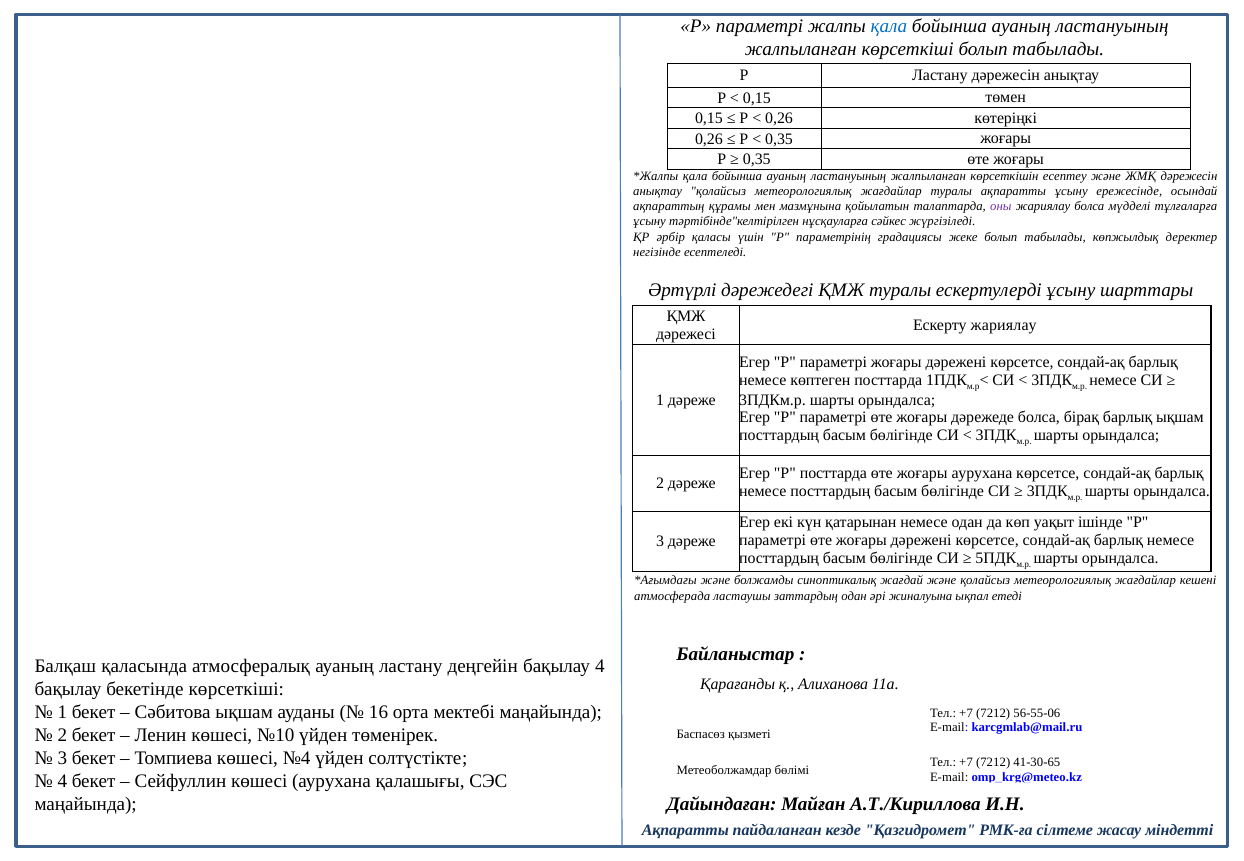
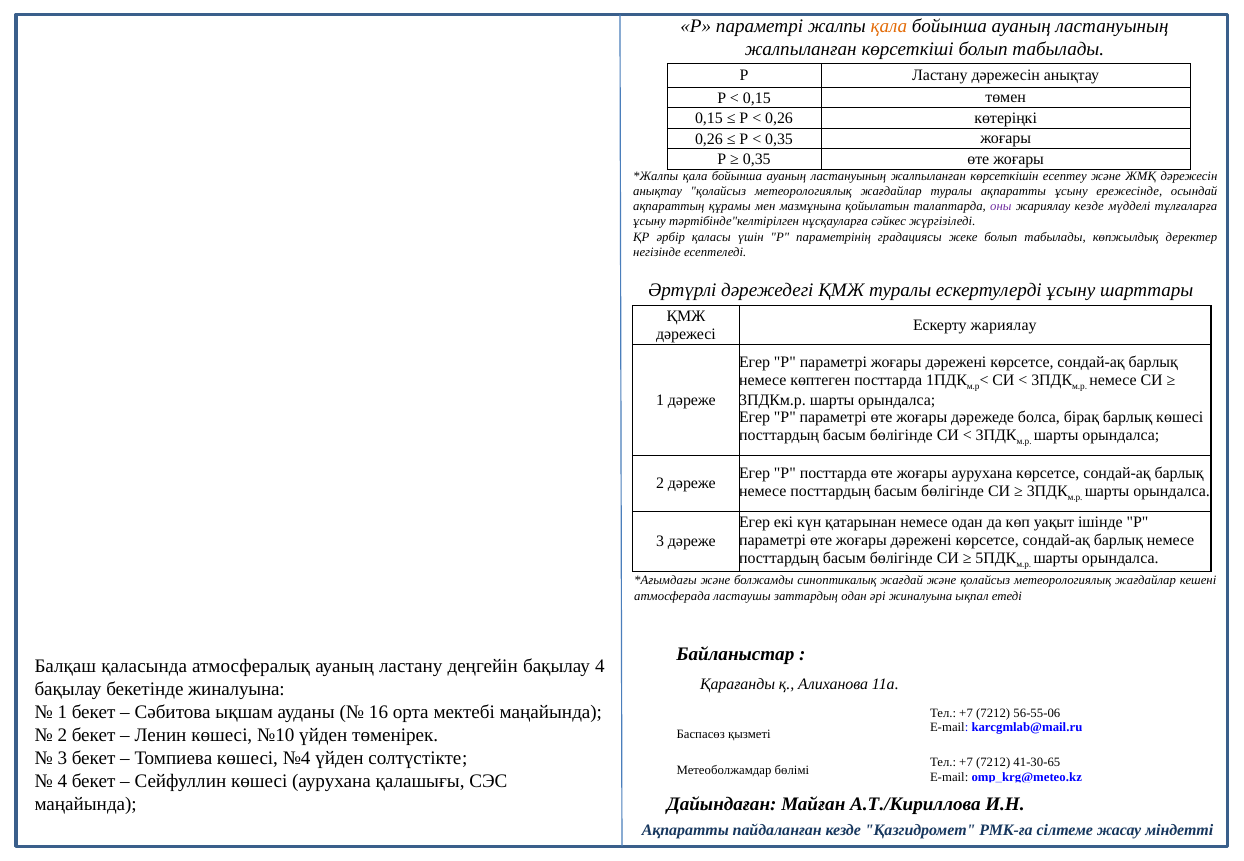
қала at (889, 26) colour: blue -> orange
жариялау болса: болса -> кезде
барлық ықшам: ықшам -> көшесі
бекетінде көрсеткіші: көрсеткіші -> жиналуына
